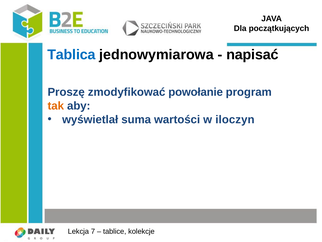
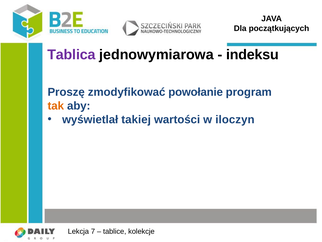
Tablica colour: blue -> purple
napisać: napisać -> indeksu
suma: suma -> takiej
